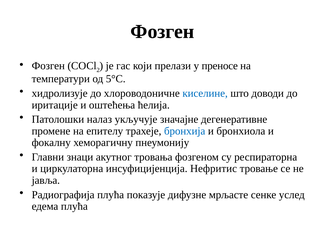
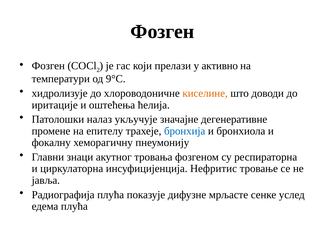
преносе: преносе -> активно
5°С: 5°С -> 9°С
киселине colour: blue -> orange
